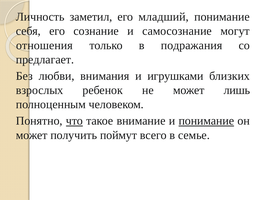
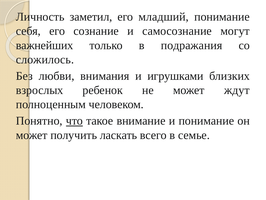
отношения: отношения -> важнейших
предлагает: предлагает -> сложилось
лишь: лишь -> ждут
понимание at (206, 121) underline: present -> none
поймут: поймут -> ласкать
